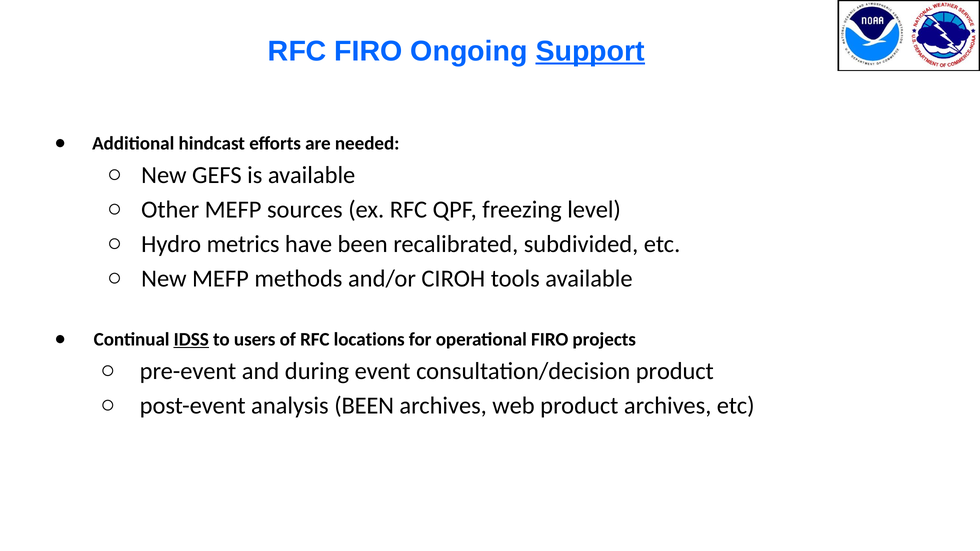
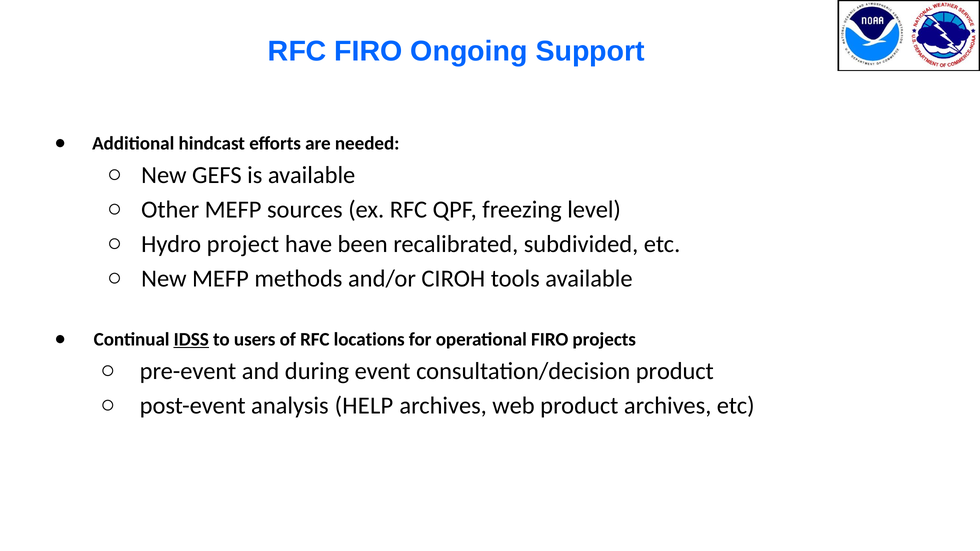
Support underline: present -> none
metrics: metrics -> project
analysis BEEN: BEEN -> HELP
